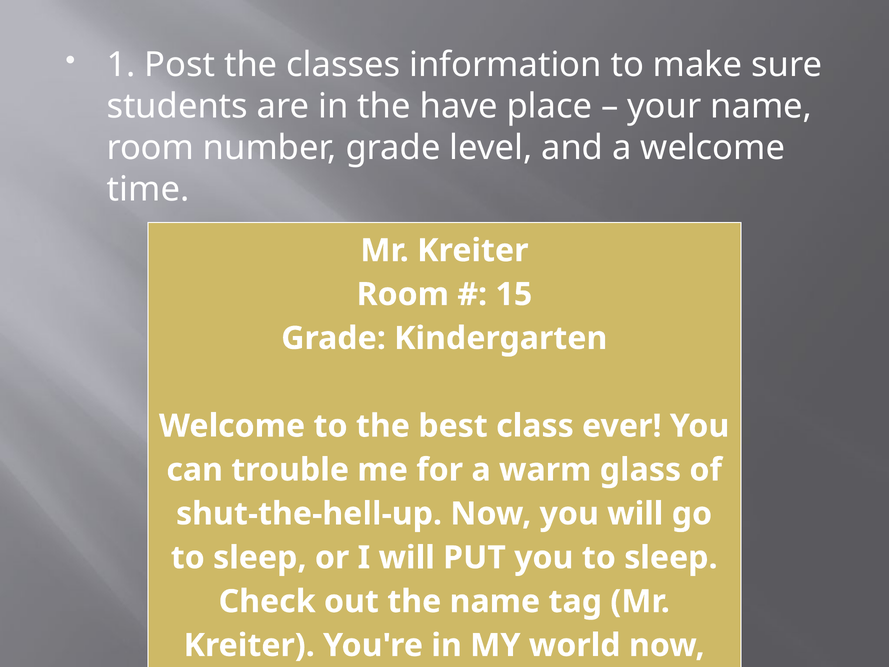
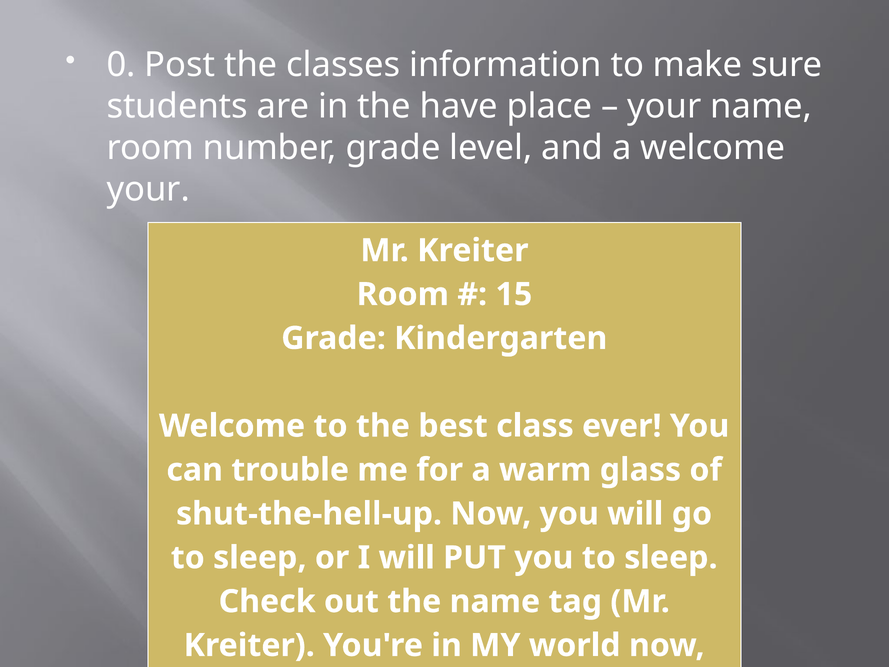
1: 1 -> 0
time at (148, 189): time -> your
